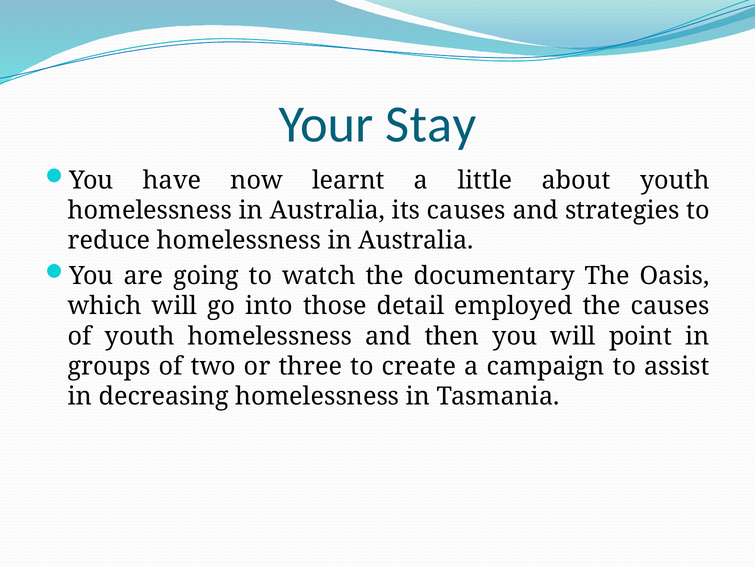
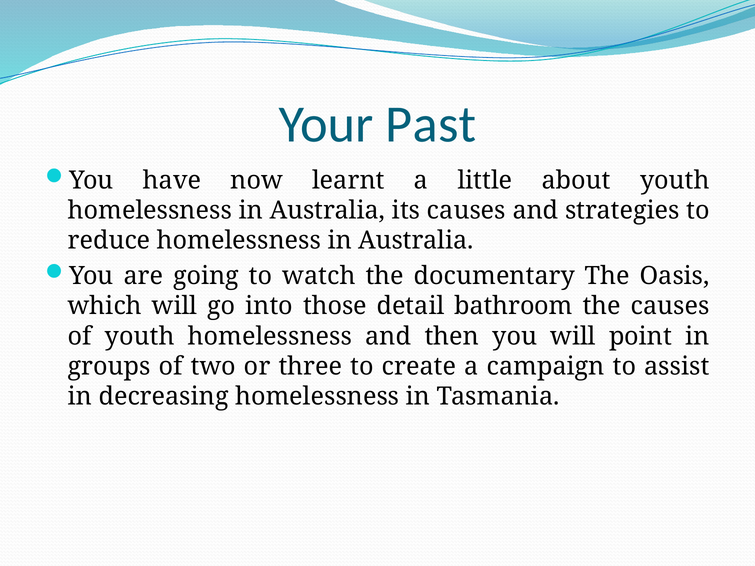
Stay: Stay -> Past
employed: employed -> bathroom
